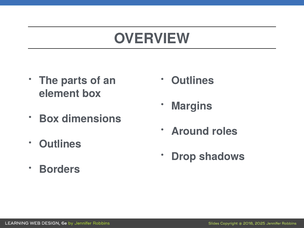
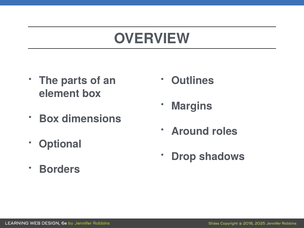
Outlines at (60, 144): Outlines -> Optional
